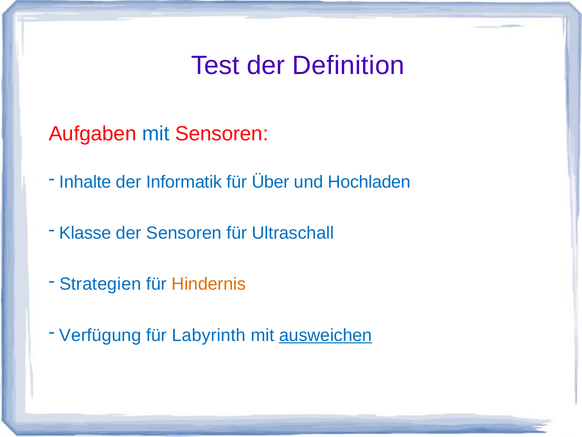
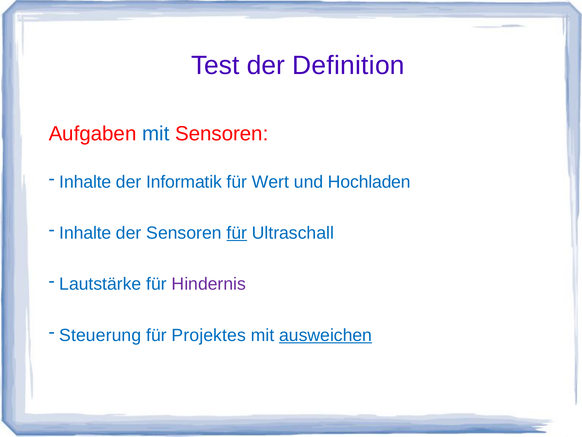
Über: Über -> Wert
Klasse at (85, 233): Klasse -> Inhalte
für at (237, 233) underline: none -> present
Strategien: Strategien -> Lautstärke
Hindernis colour: orange -> purple
Verfügung: Verfügung -> Steuerung
Labyrinth: Labyrinth -> Projektes
